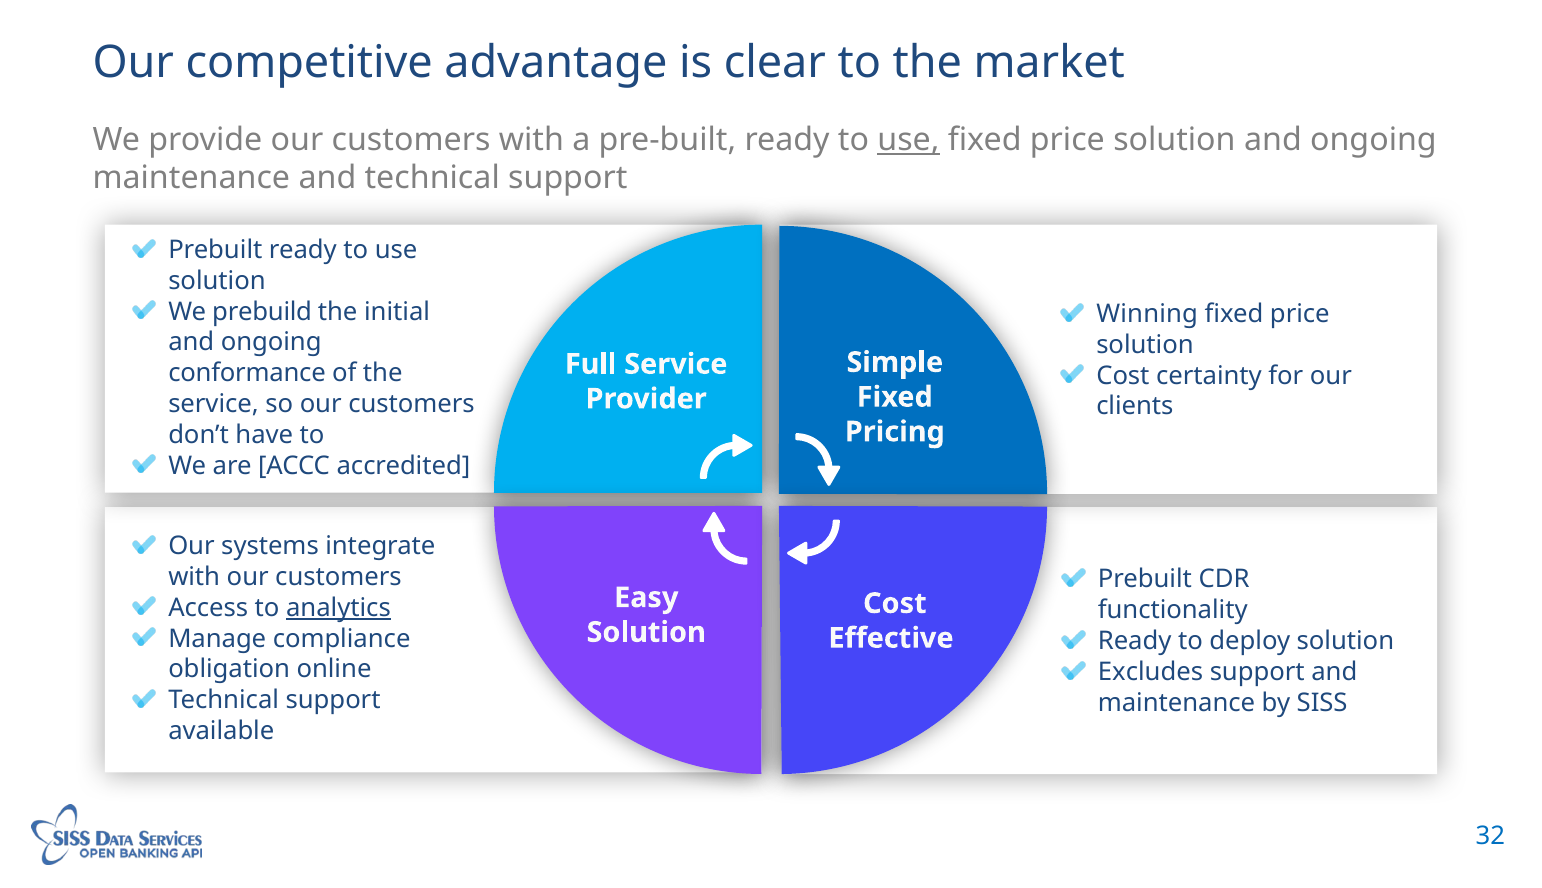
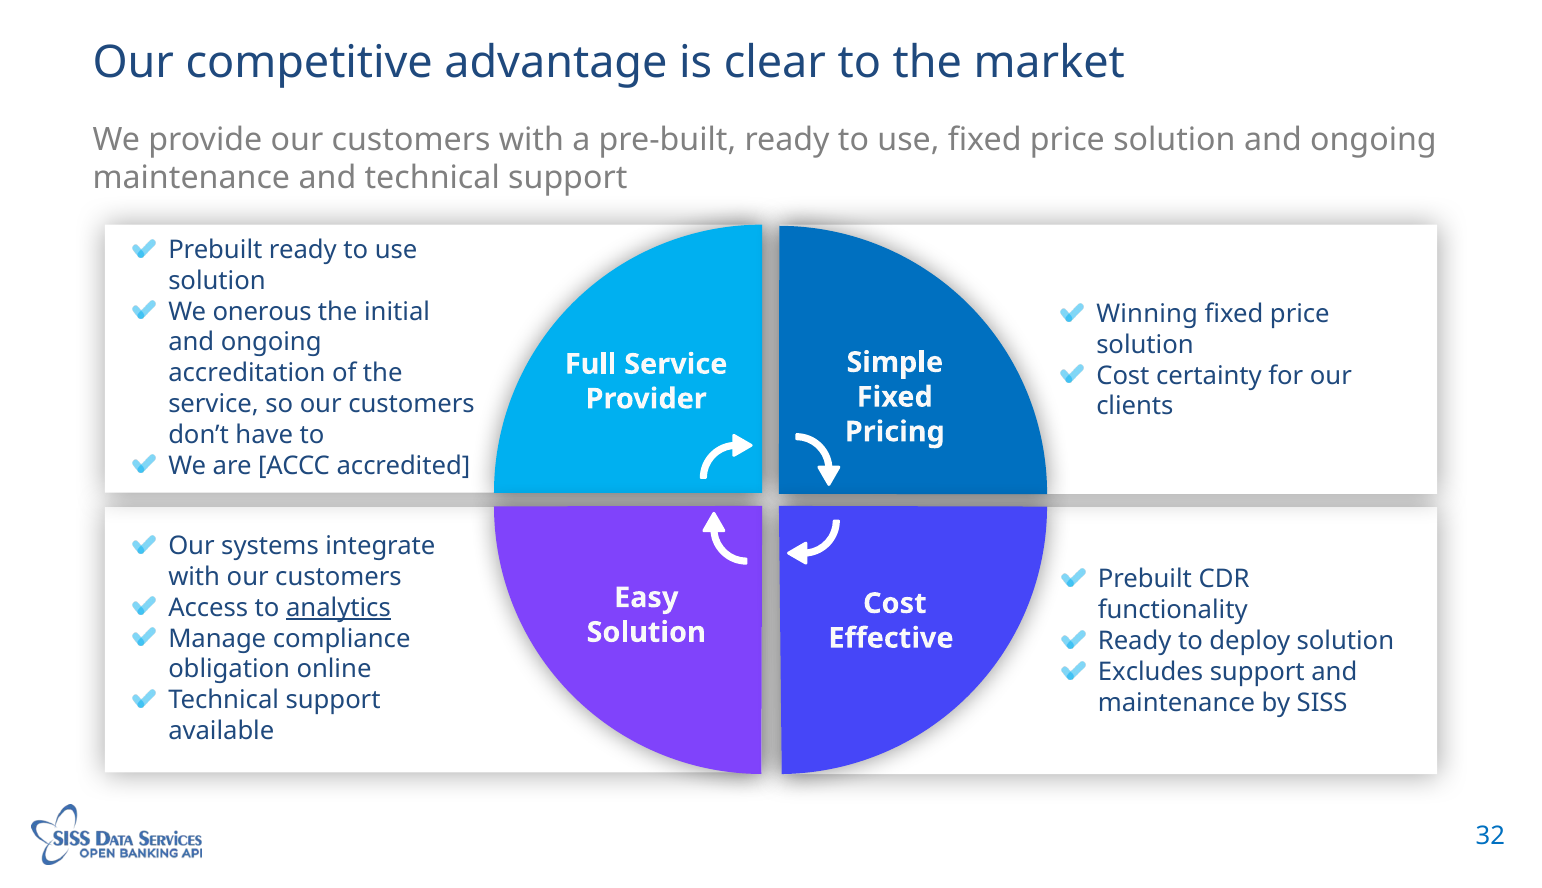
use at (908, 140) underline: present -> none
prebuild: prebuild -> onerous
conformance: conformance -> accreditation
